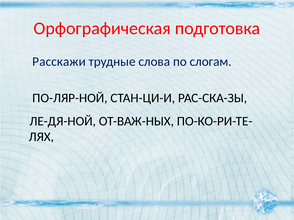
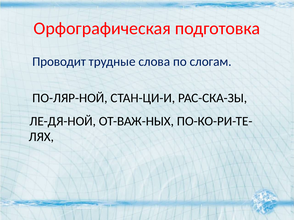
Расскажи: Расскажи -> Проводит
